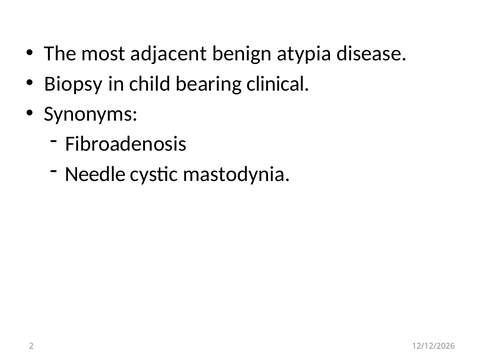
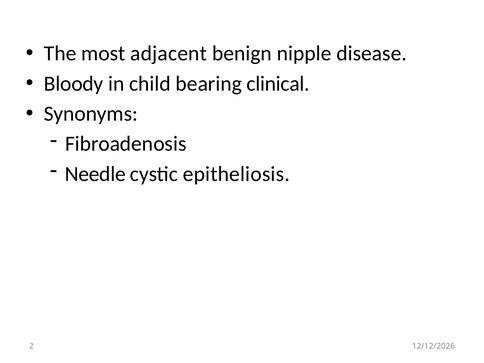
atypia: atypia -> nipple
Biopsy: Biopsy -> Bloody
mastodynia: mastodynia -> epitheliosis
